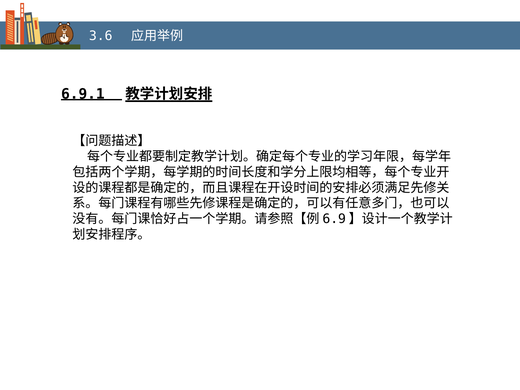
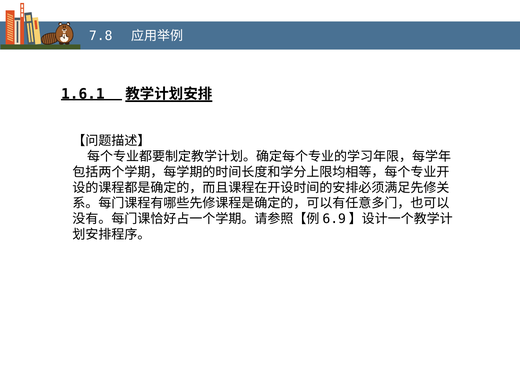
3.6: 3.6 -> 7.8
6.9.1: 6.9.1 -> 1.6.1
